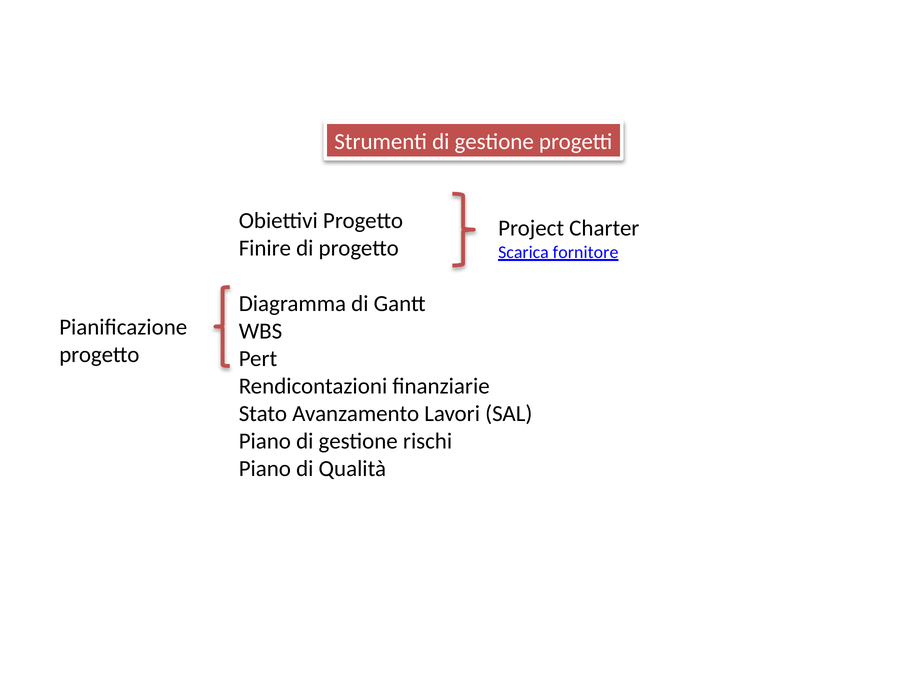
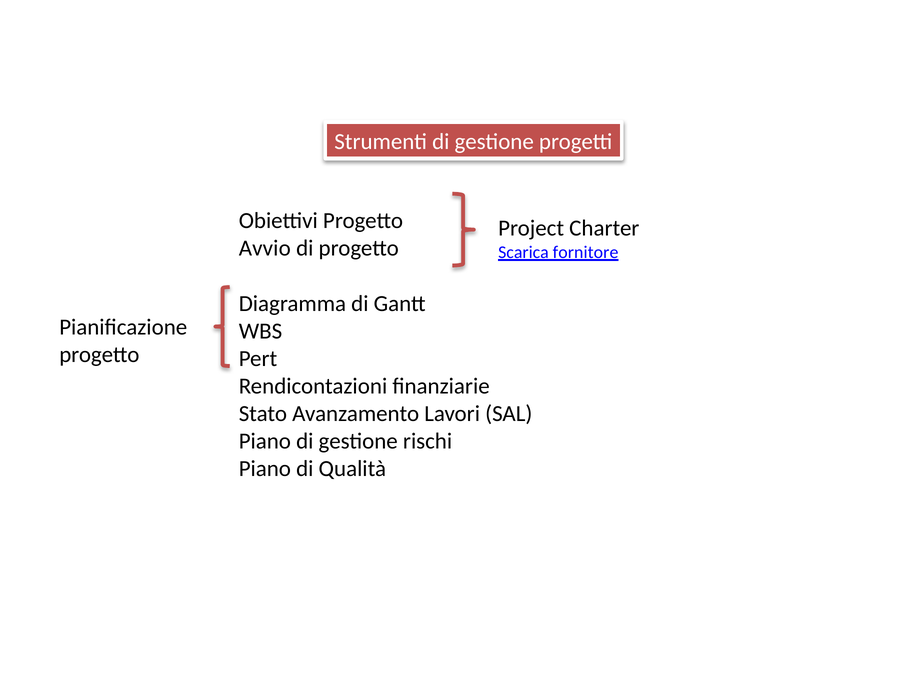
Finire: Finire -> Avvio
